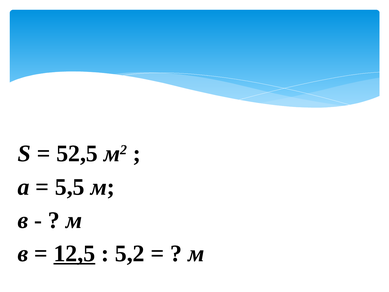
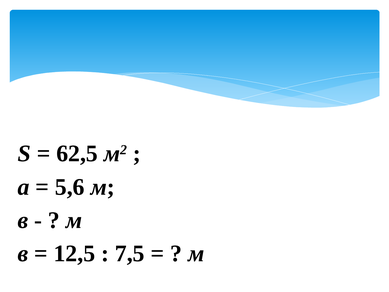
52,5: 52,5 -> 62,5
5,5: 5,5 -> 5,6
12,5 underline: present -> none
5,2: 5,2 -> 7,5
